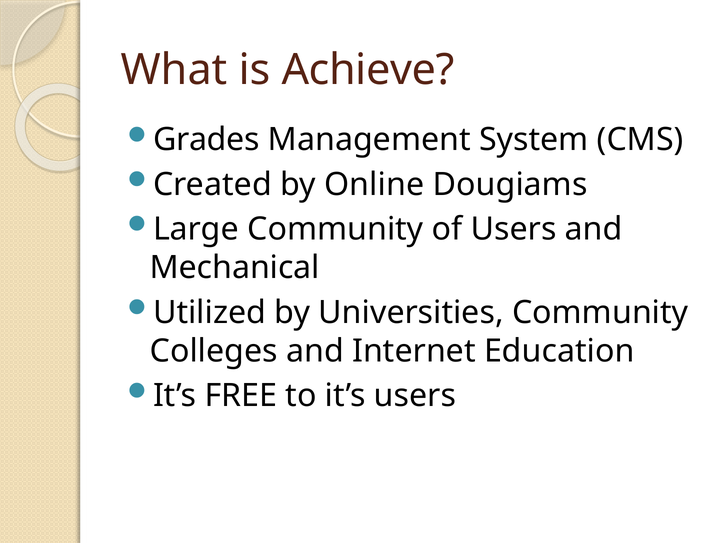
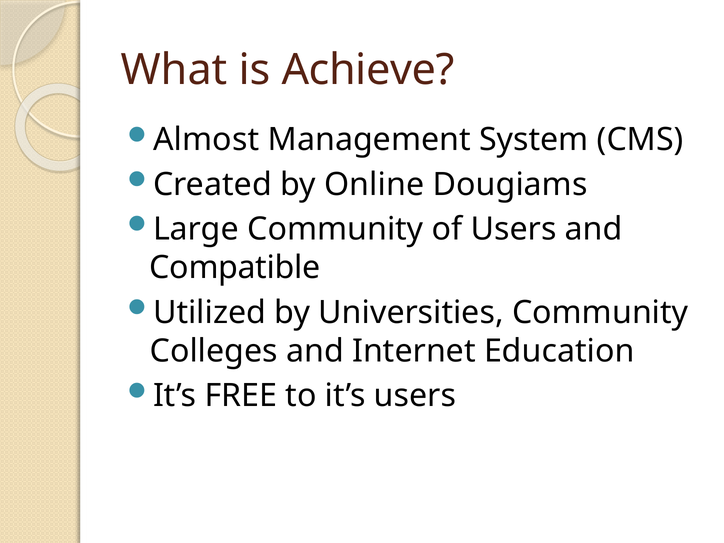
Grades: Grades -> Almost
Mechanical: Mechanical -> Compatible
